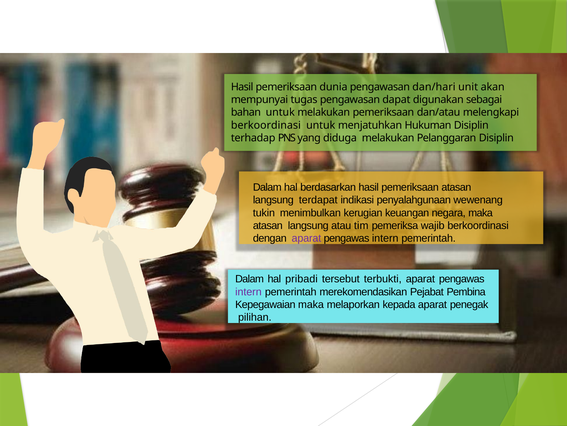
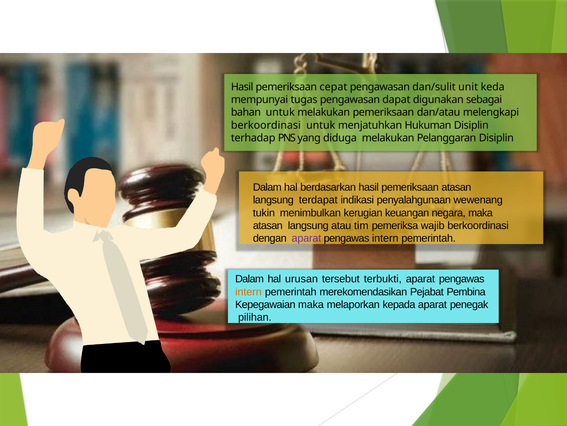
dunia: dunia -> cepat
dan/hari: dan/hari -> dan/sulit
akan: akan -> keda
pribadi: pribadi -> urusan
intern at (248, 291) colour: purple -> orange
